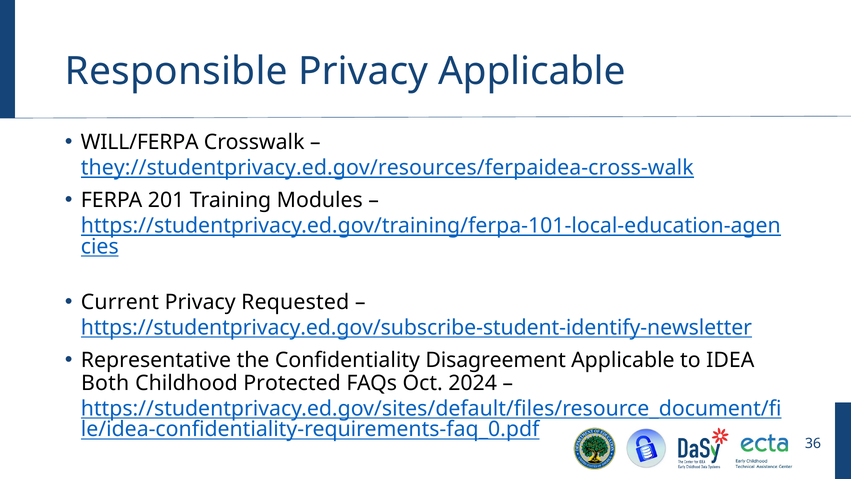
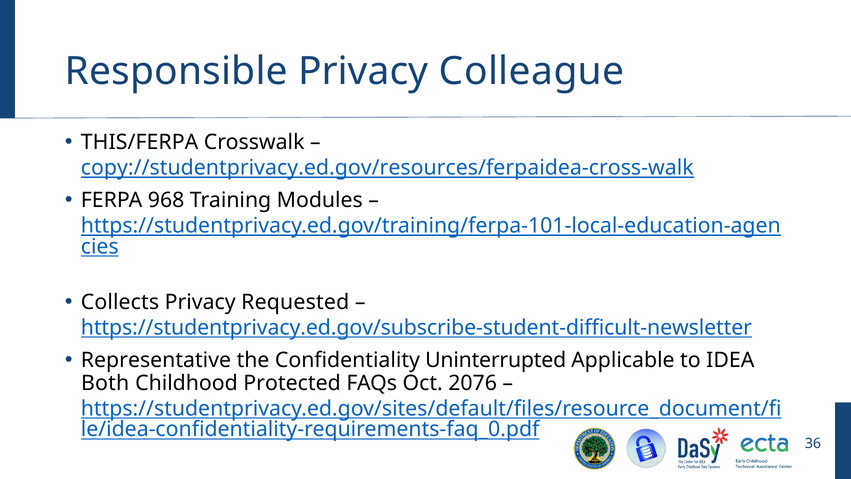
Privacy Applicable: Applicable -> Colleague
WILL/FERPA: WILL/FERPA -> THIS/FERPA
they://studentprivacy.ed.gov/resources/ferpaidea-cross-walk: they://studentprivacy.ed.gov/resources/ferpaidea-cross-walk -> copy://studentprivacy.ed.gov/resources/ferpaidea-cross-walk
201: 201 -> 968
Current: Current -> Collects
https://studentprivacy.ed.gov/subscribe-student-identify-newsletter: https://studentprivacy.ed.gov/subscribe-student-identify-newsletter -> https://studentprivacy.ed.gov/subscribe-student-difficult-newsletter
Disagreement: Disagreement -> Uninterrupted
2024: 2024 -> 2076
